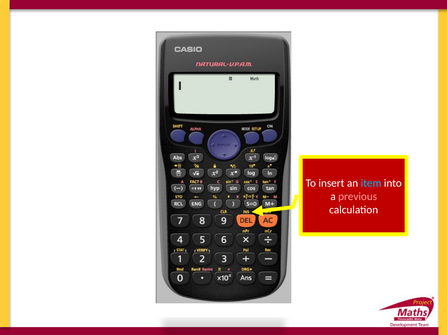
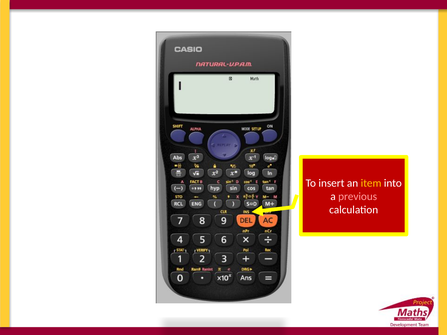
item colour: light blue -> yellow
